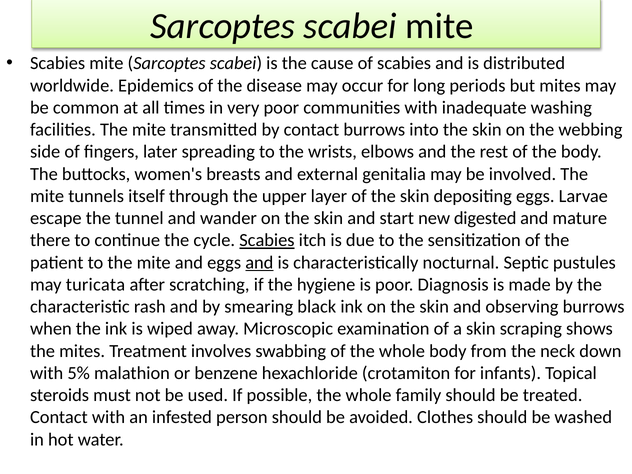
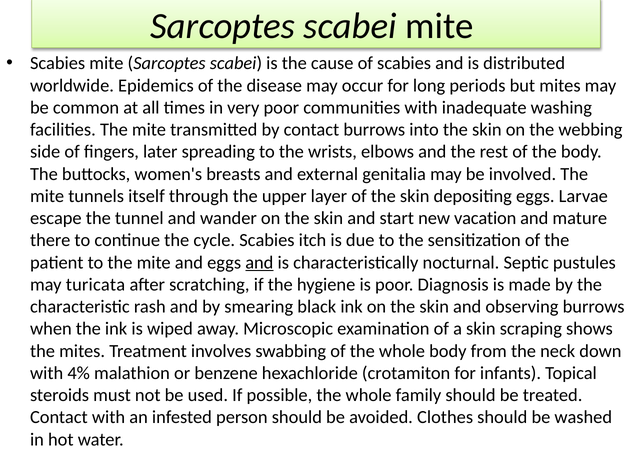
digested: digested -> vacation
Scabies at (267, 240) underline: present -> none
5%: 5% -> 4%
